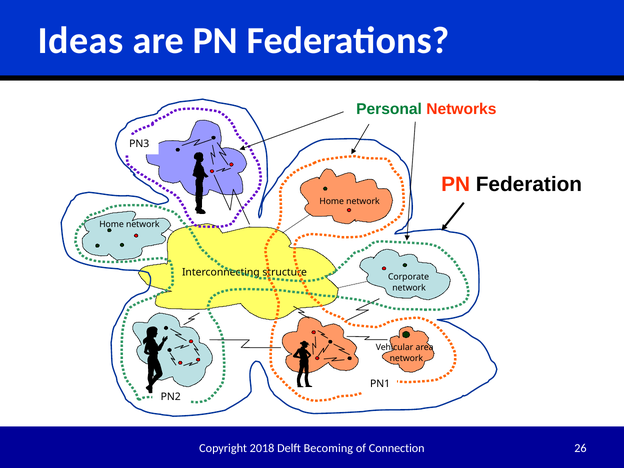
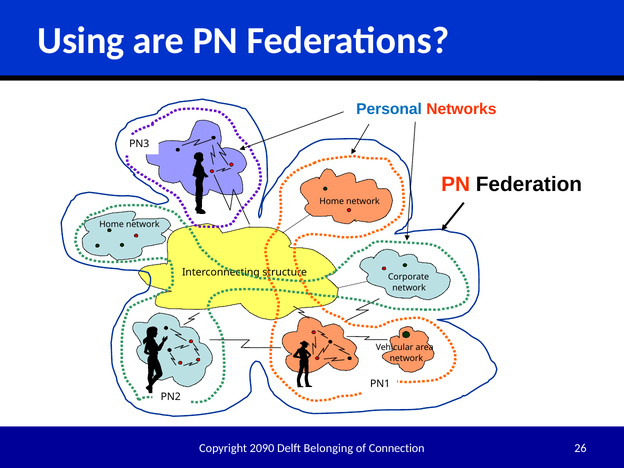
Ideas: Ideas -> Using
Personal colour: green -> blue
2018: 2018 -> 2090
Becoming: Becoming -> Belonging
